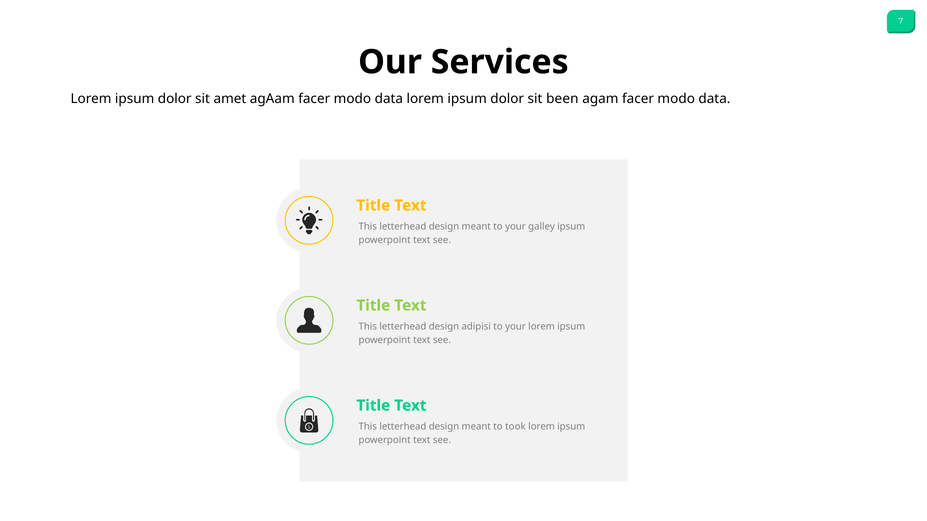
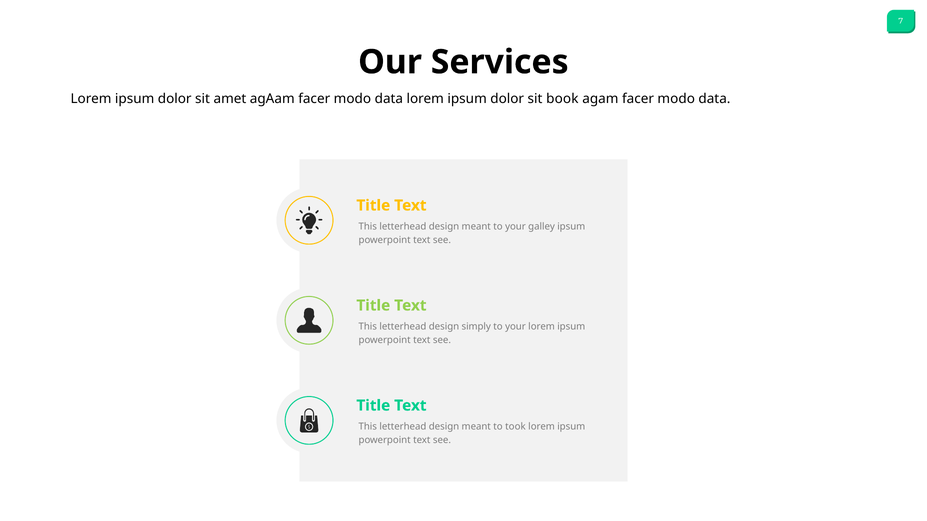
been: been -> book
adipisi: adipisi -> simply
